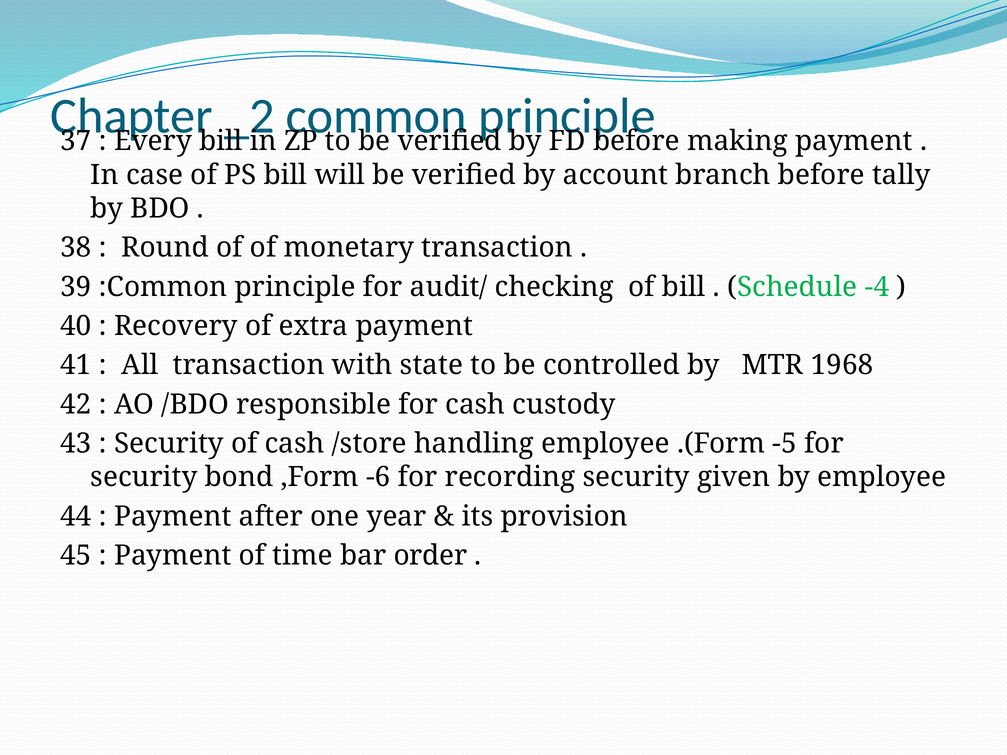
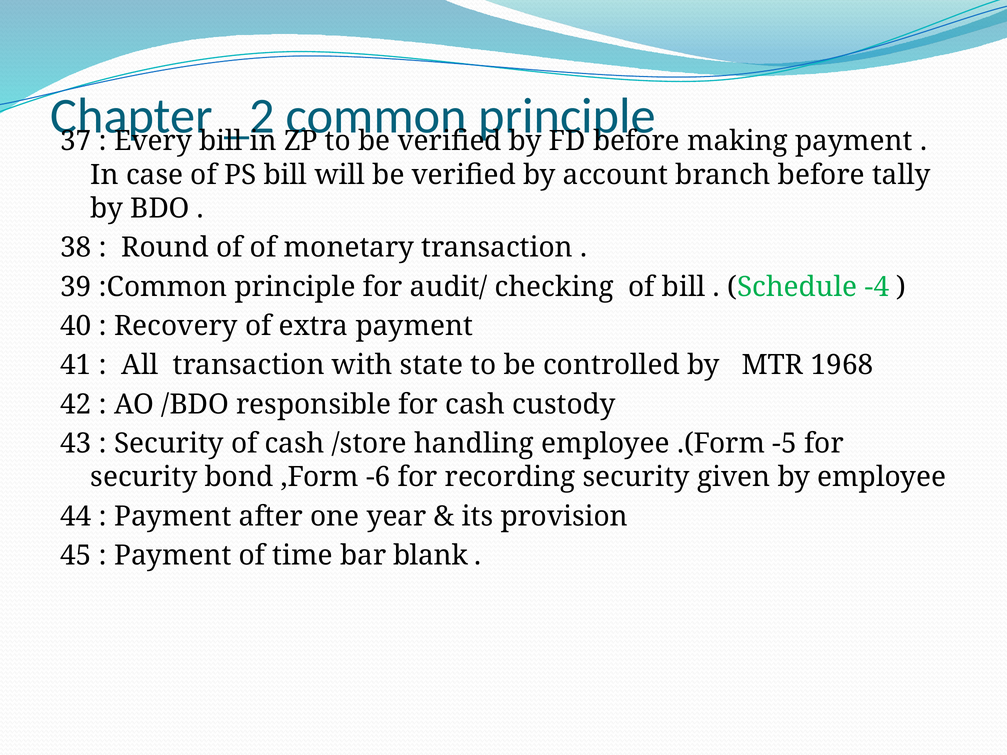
order: order -> blank
